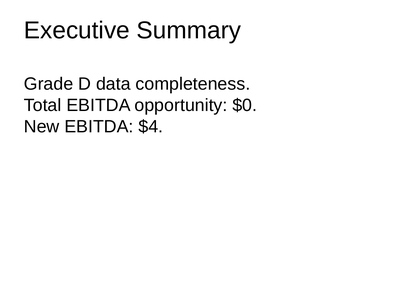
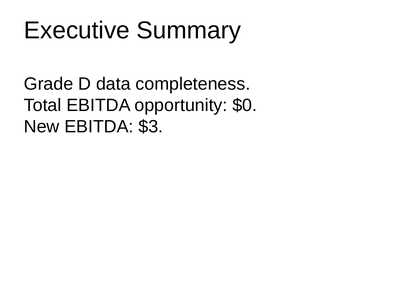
$4: $4 -> $3
